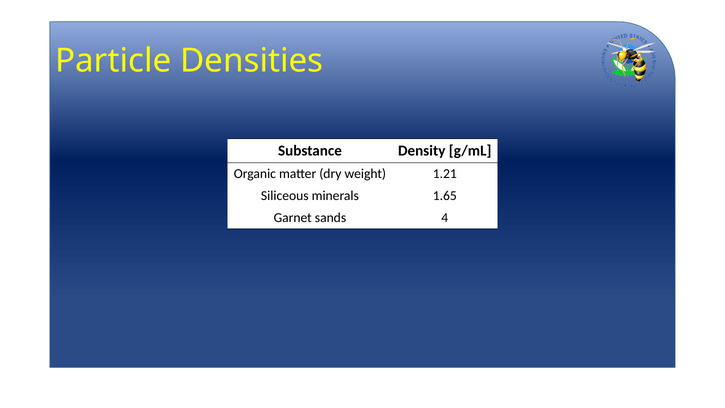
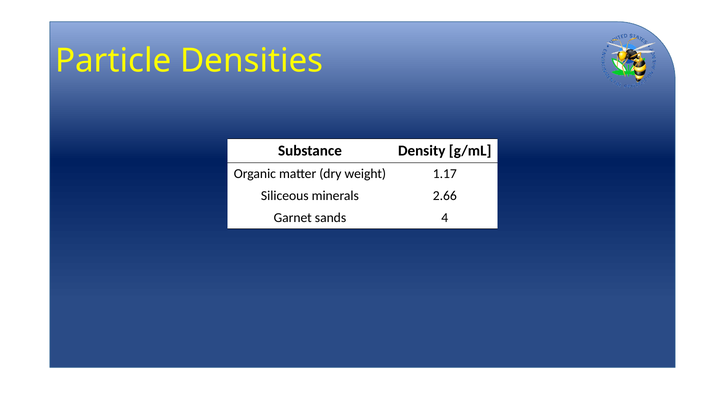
1.21: 1.21 -> 1.17
1.65: 1.65 -> 2.66
